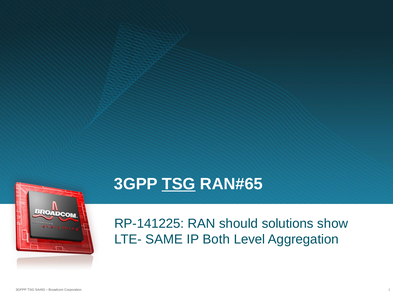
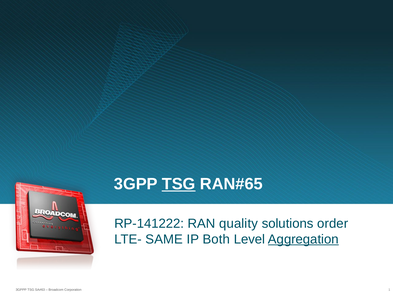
RP-141225: RP-141225 -> RP-141222
should: should -> quality
show: show -> order
Aggregation underline: none -> present
